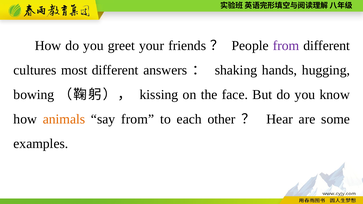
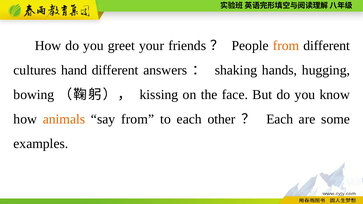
from at (286, 46) colour: purple -> orange
most: most -> hand
Hear at (280, 119): Hear -> Each
